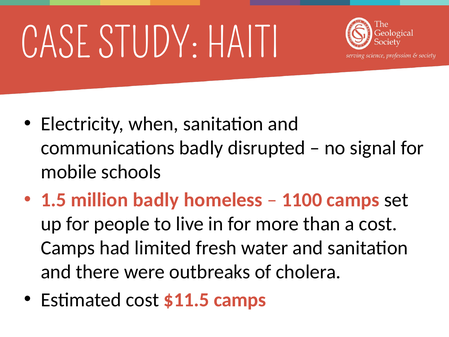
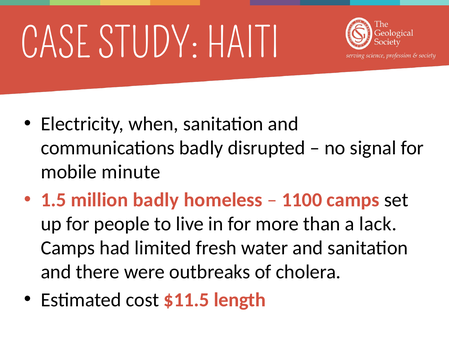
schools: schools -> minute
a cost: cost -> lack
$11.5 camps: camps -> length
